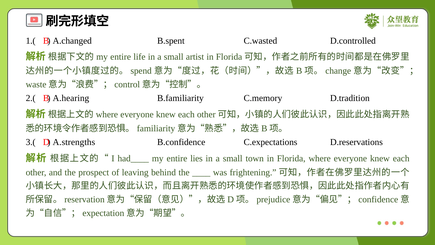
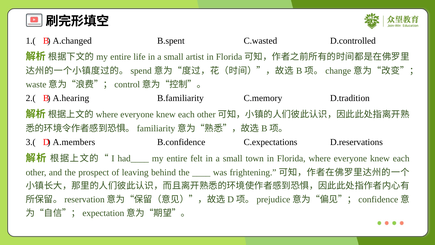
A.strengths: A.strengths -> A.members
lies: lies -> felt
